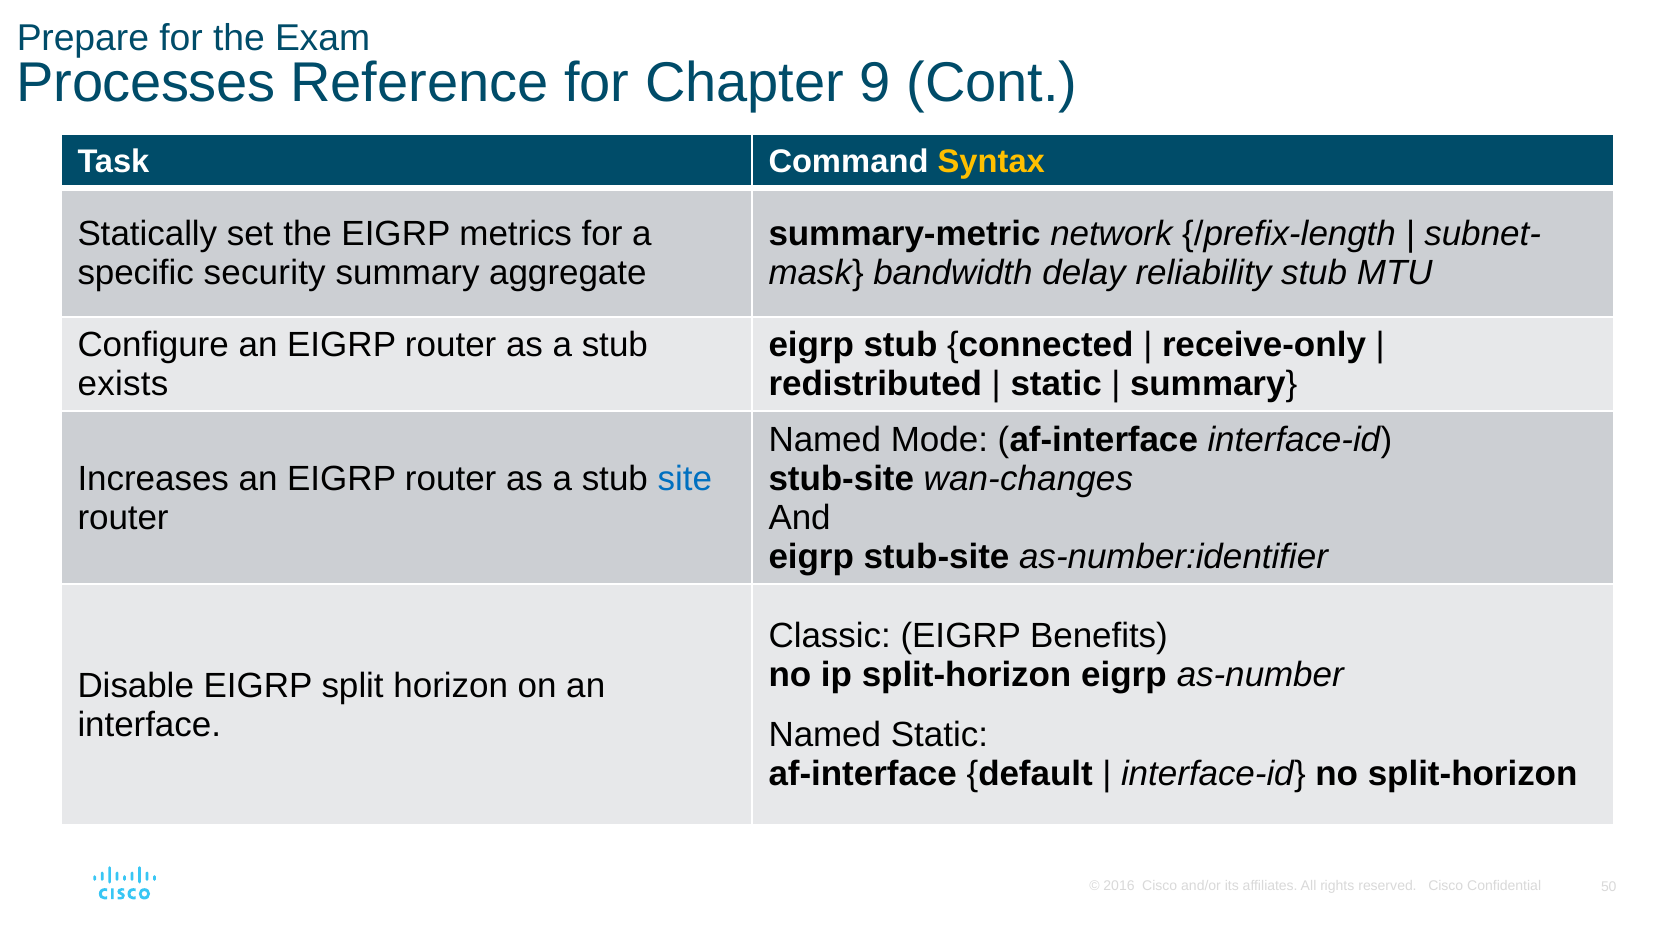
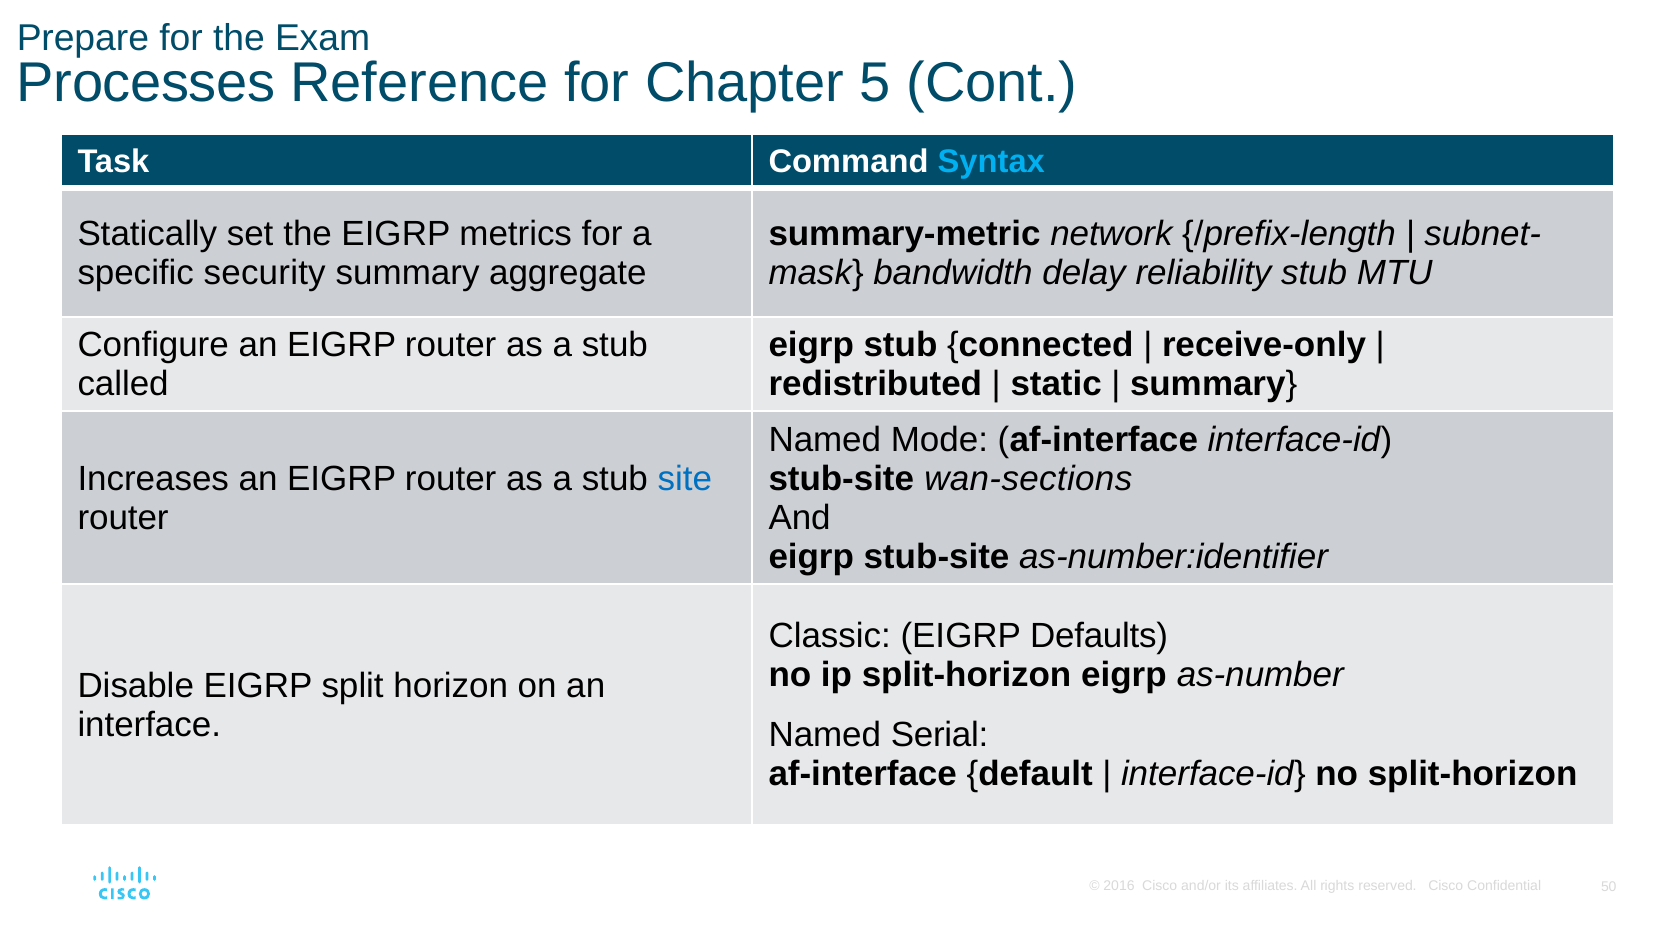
9: 9 -> 5
Syntax colour: yellow -> light blue
exists: exists -> called
wan-changes: wan-changes -> wan-sections
Benefits: Benefits -> Defaults
Named Static: Static -> Serial
